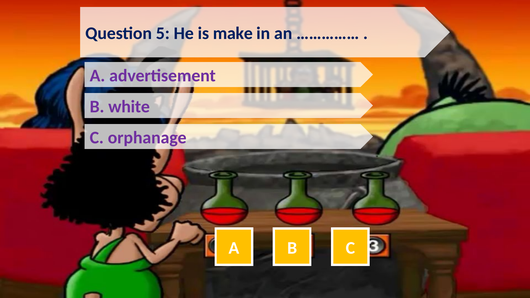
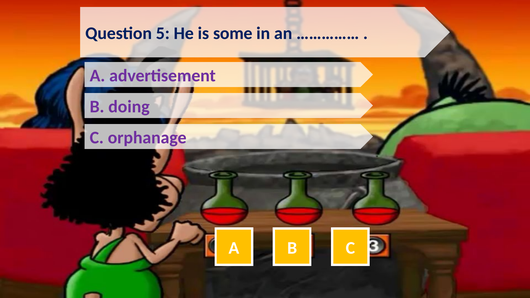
make: make -> some
white: white -> doing
